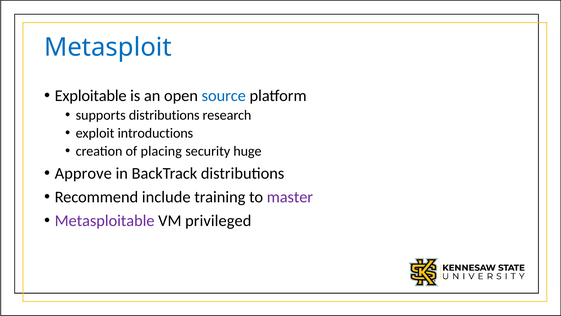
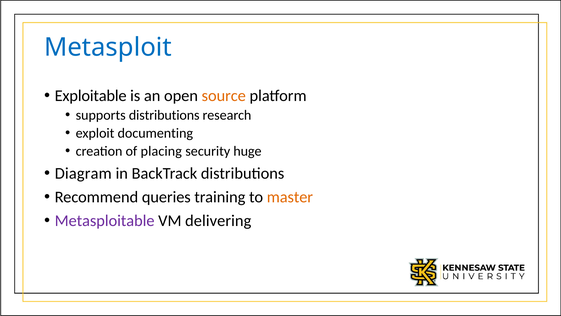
source colour: blue -> orange
introductions: introductions -> documenting
Approve: Approve -> Diagram
include: include -> queries
master colour: purple -> orange
privileged: privileged -> delivering
